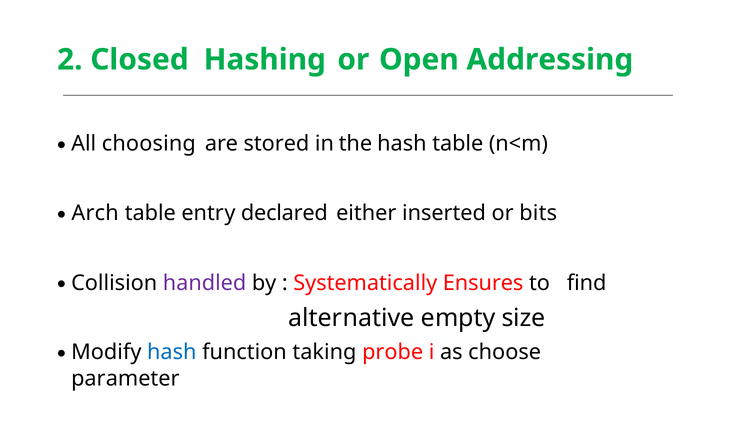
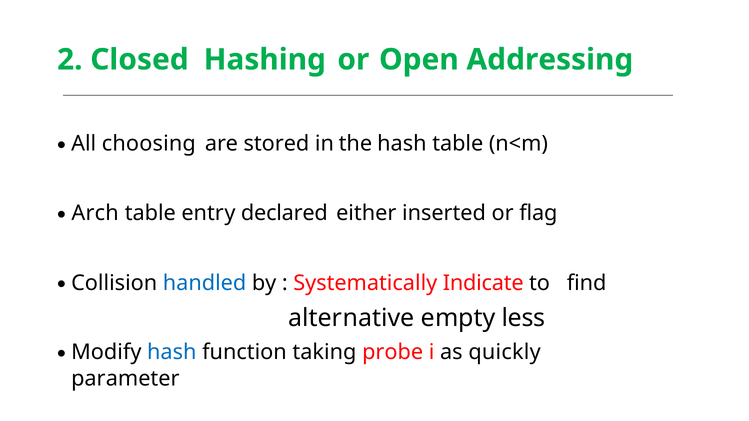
bits: bits -> flag
handled colour: purple -> blue
Ensures: Ensures -> Indicate
size: size -> less
choose: choose -> quickly
